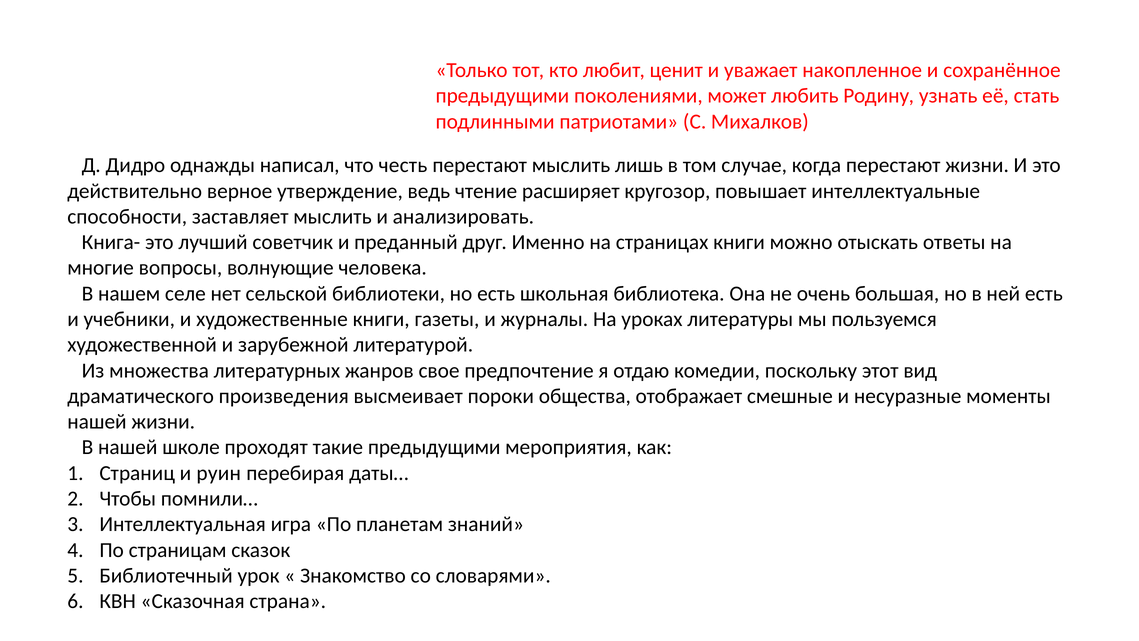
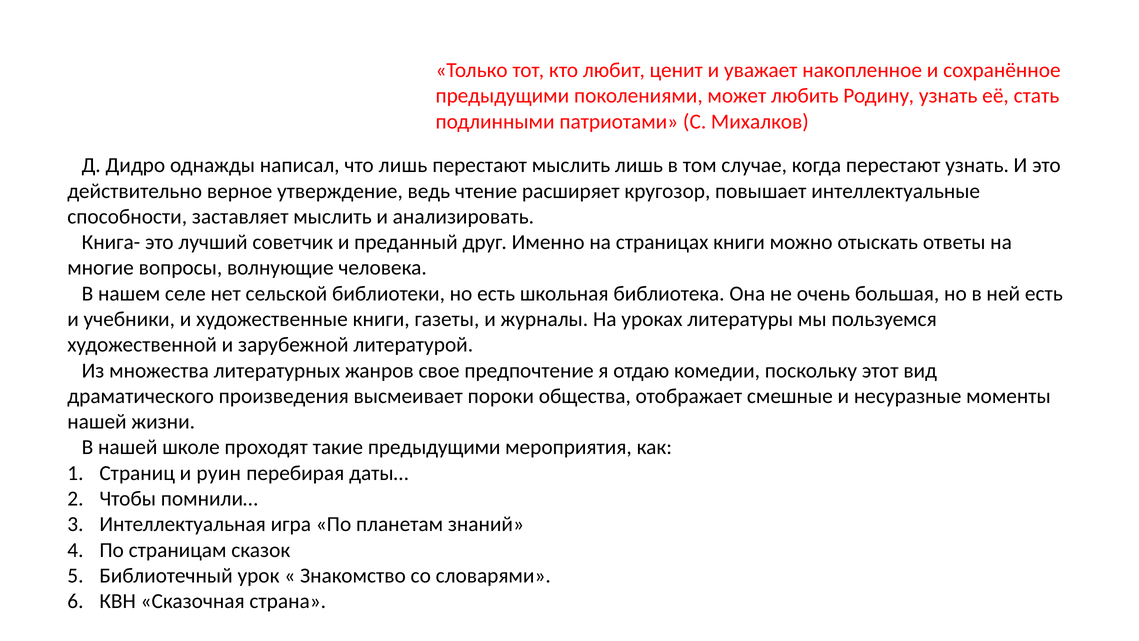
что честь: честь -> лишь
перестают жизни: жизни -> узнать
